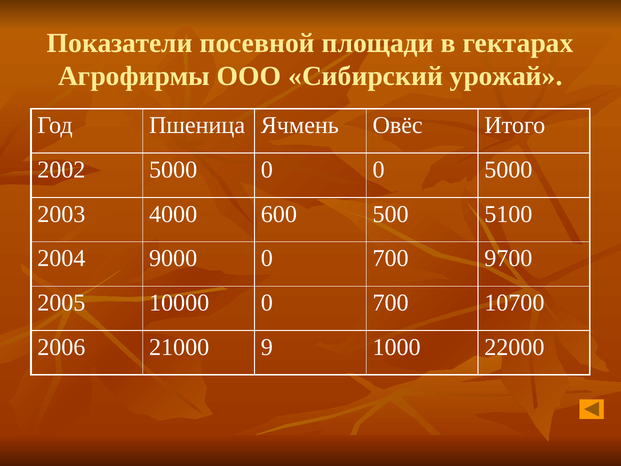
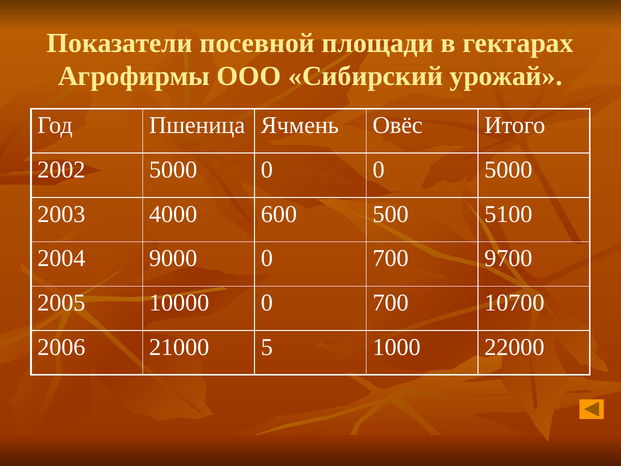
9: 9 -> 5
